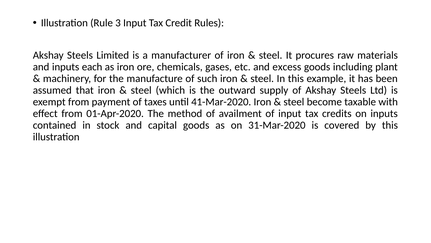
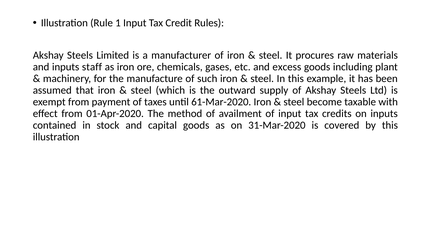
3: 3 -> 1
each: each -> staff
41-Mar-2020: 41-Mar-2020 -> 61-Mar-2020
